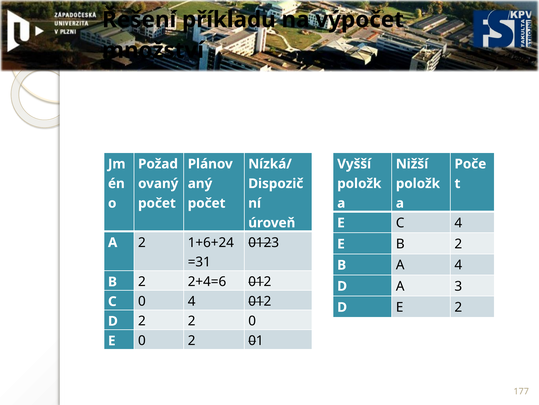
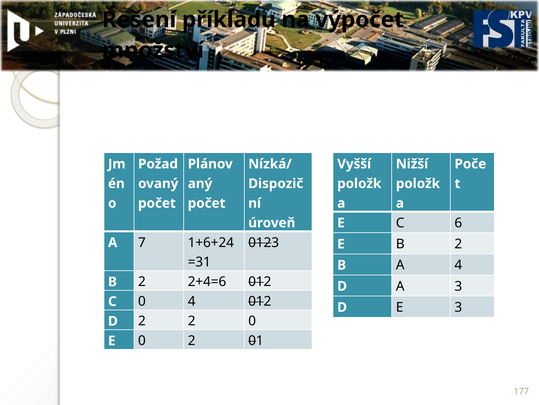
C 4: 4 -> 6
A 2: 2 -> 7
E 2: 2 -> 3
